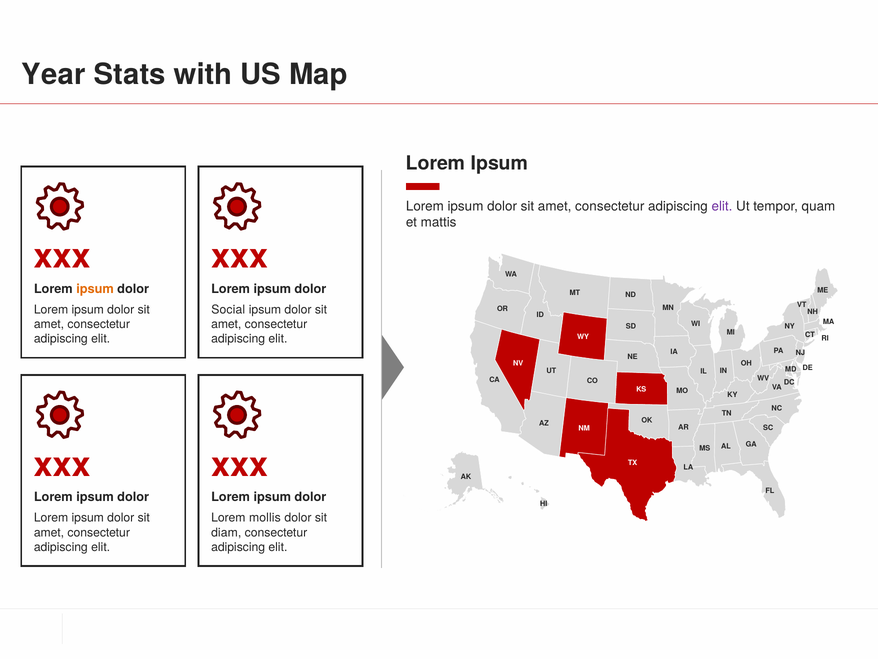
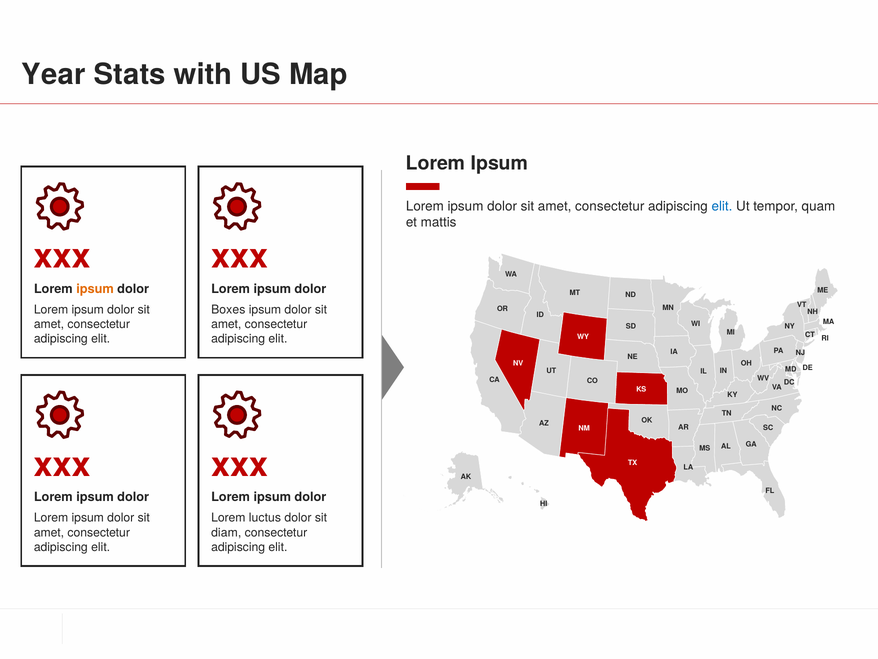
elit at (722, 206) colour: purple -> blue
Social: Social -> Boxes
mollis: mollis -> luctus
